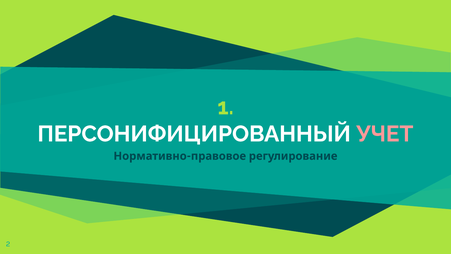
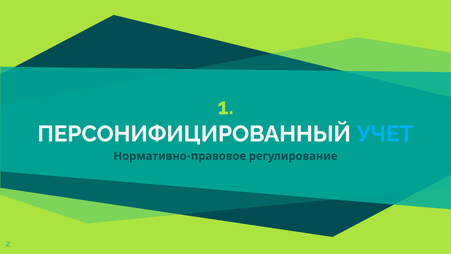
УЧЕТ colour: pink -> light blue
